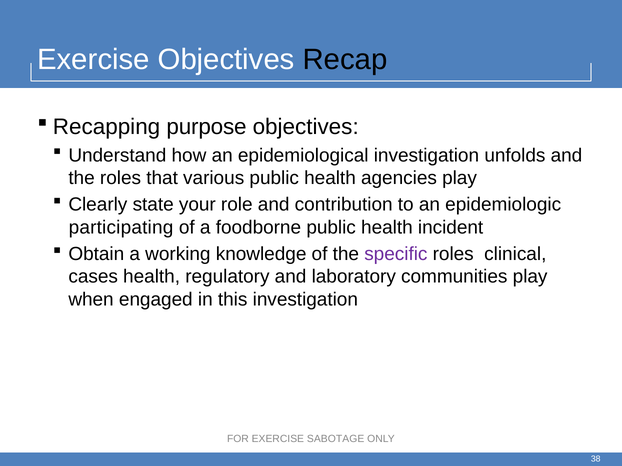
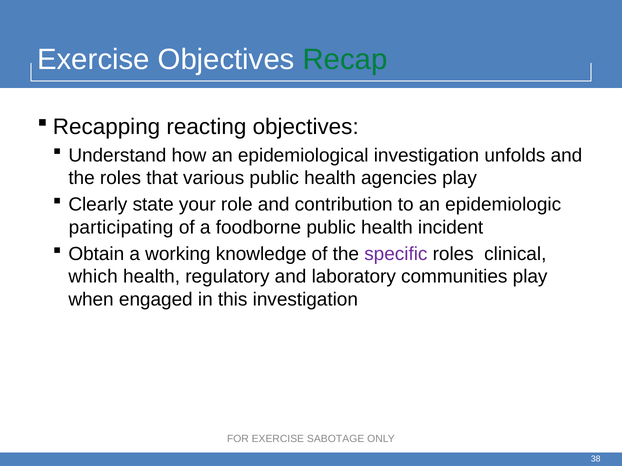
Recap colour: black -> green
purpose: purpose -> reacting
cases: cases -> which
